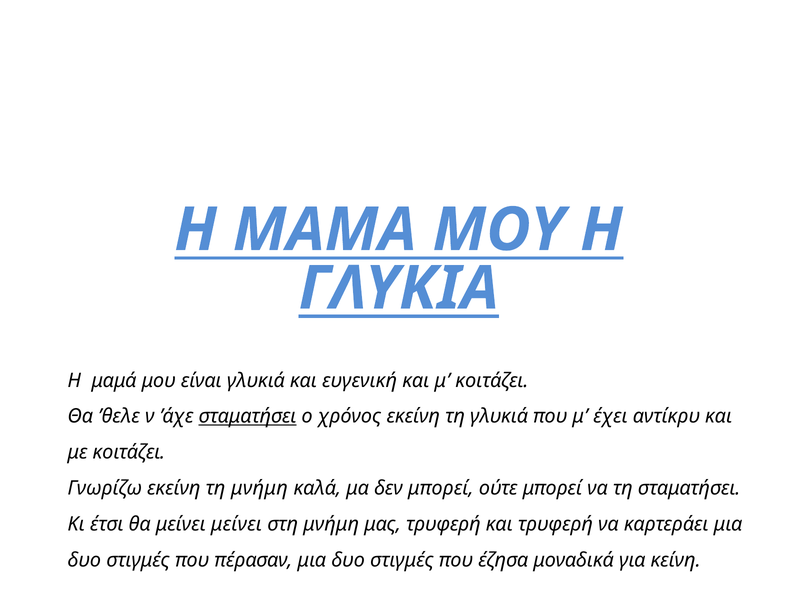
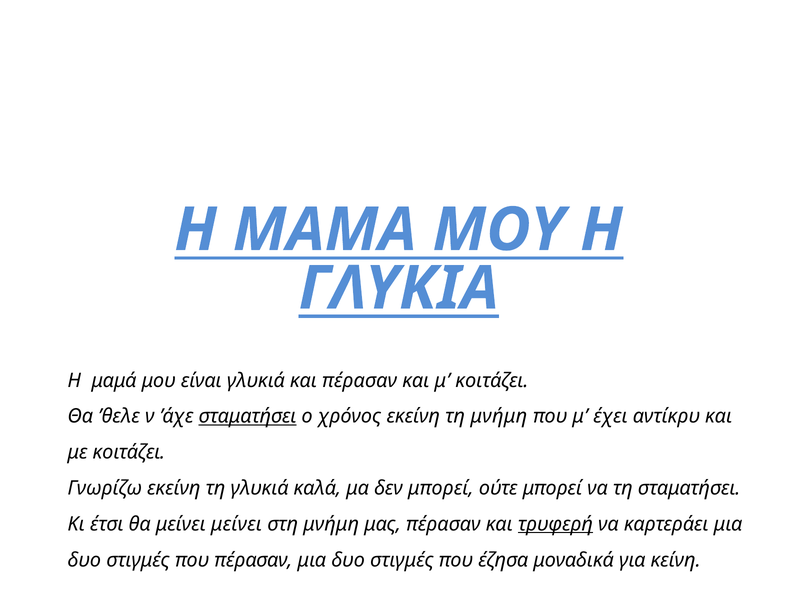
και ευγενική: ευγενική -> πέρασαν
τη γλυκιά: γλυκιά -> μνήμη
τη μνήμη: μνήμη -> γλυκιά
μας τρυφερή: τρυφερή -> πέρασαν
τρυφερή at (555, 524) underline: none -> present
